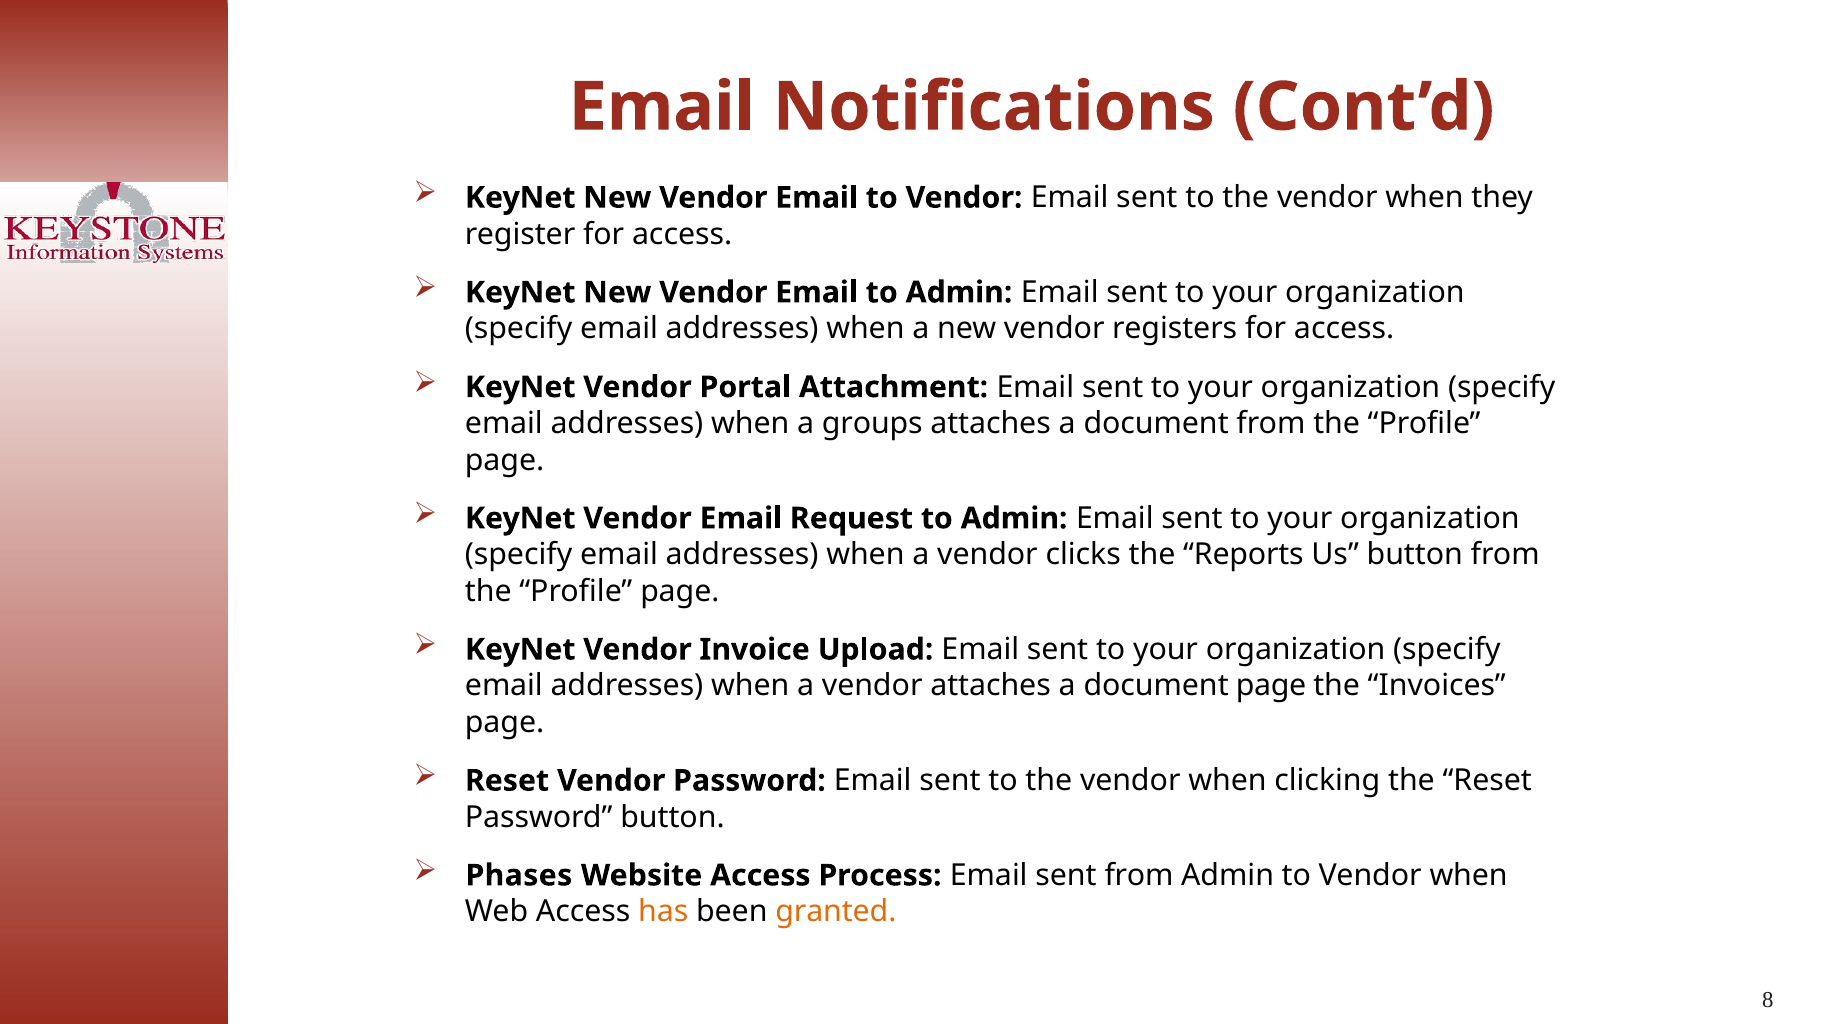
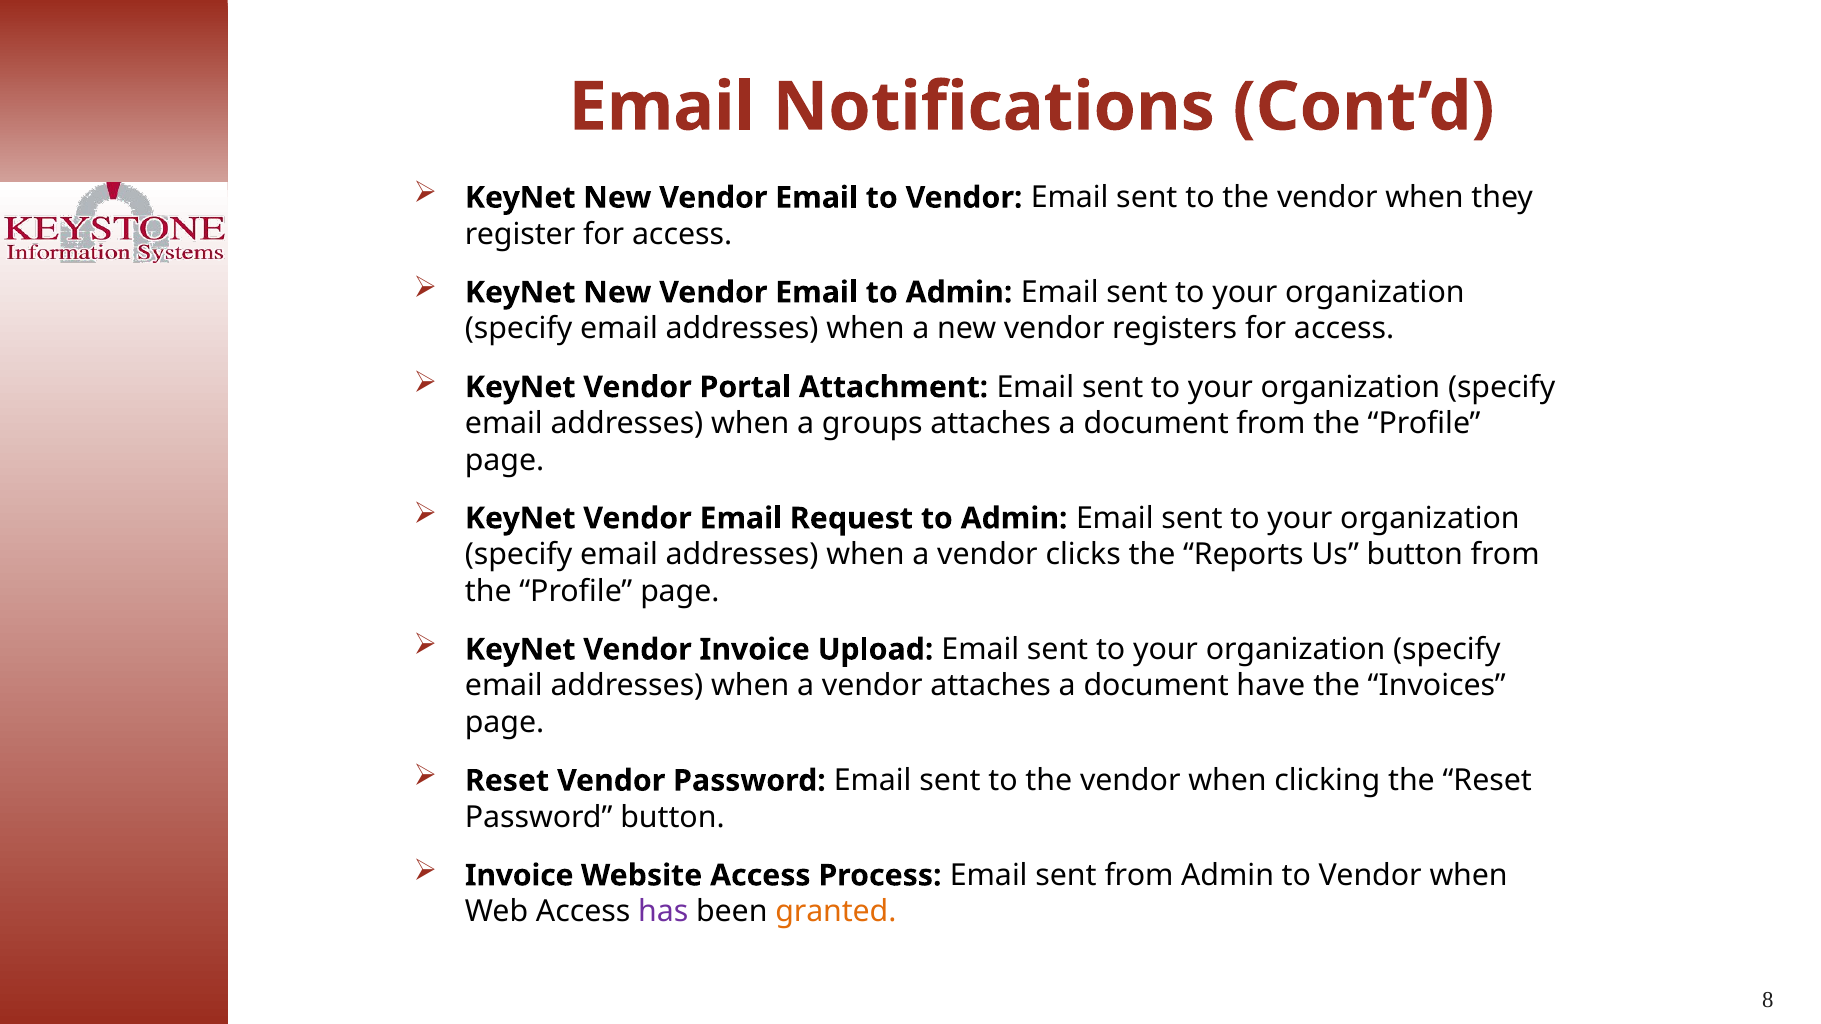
document page: page -> have
Phases at (519, 876): Phases -> Invoice
has colour: orange -> purple
